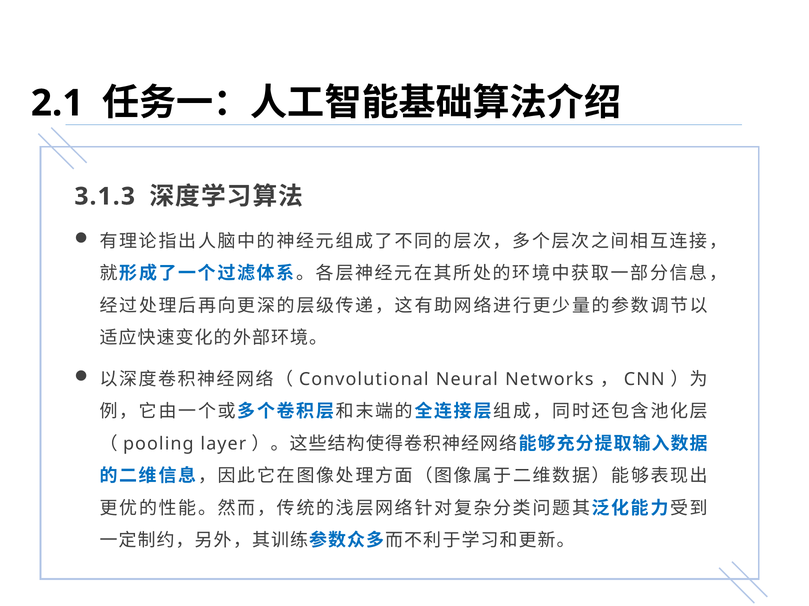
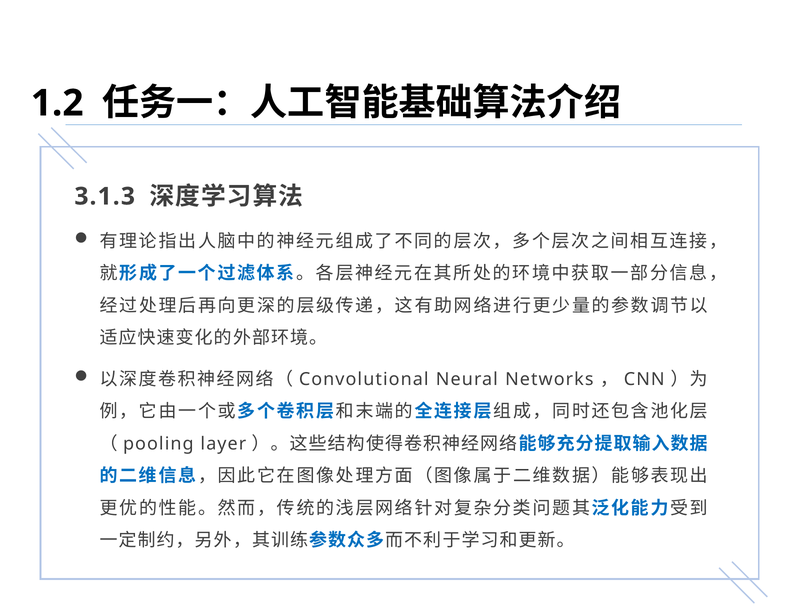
2.1: 2.1 -> 1.2
